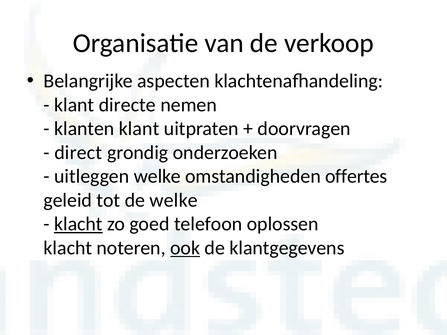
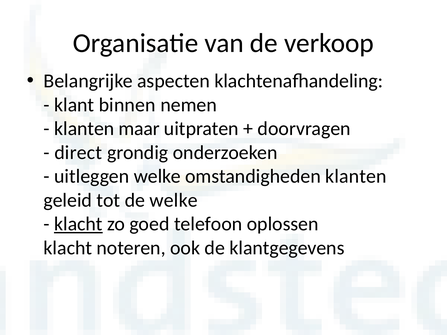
directe: directe -> binnen
klanten klant: klant -> maar
omstandigheden offertes: offertes -> klanten
ook underline: present -> none
